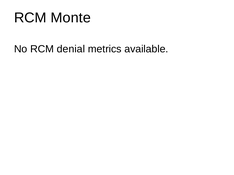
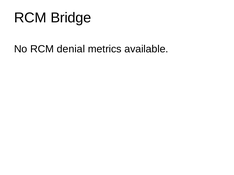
Monte: Monte -> Bridge
